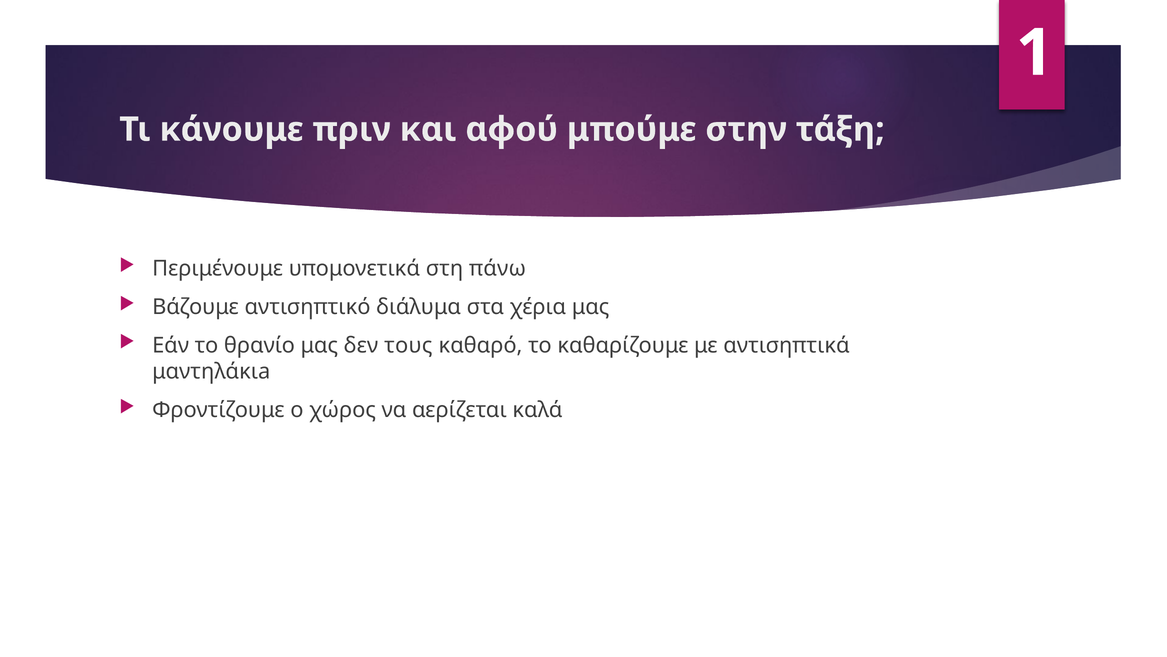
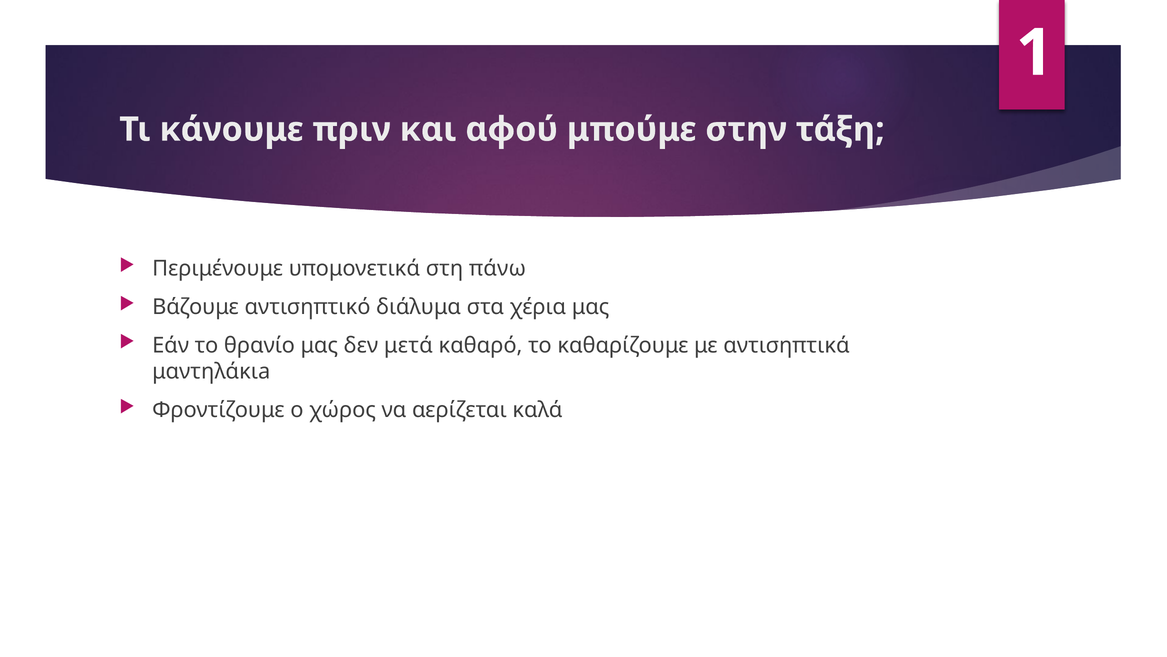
τους: τους -> μετά
